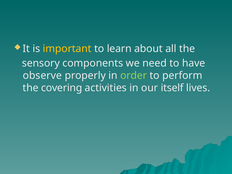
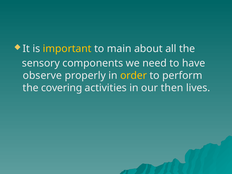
learn: learn -> main
order colour: light green -> yellow
itself: itself -> then
